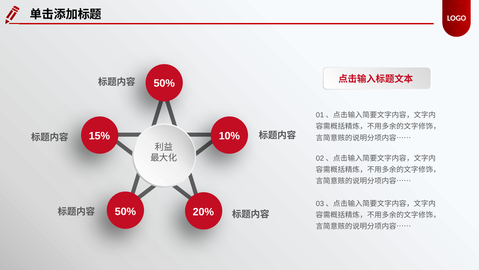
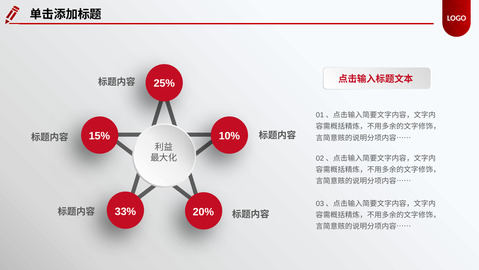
50% at (164, 83): 50% -> 25%
50% at (125, 211): 50% -> 33%
